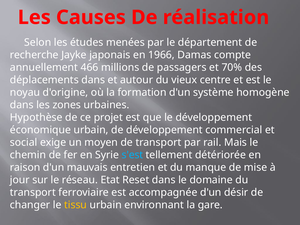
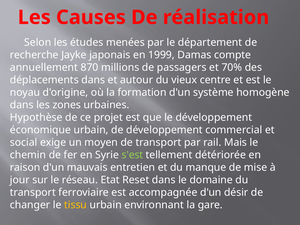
1966: 1966 -> 1999
466: 466 -> 870
s'est colour: light blue -> light green
